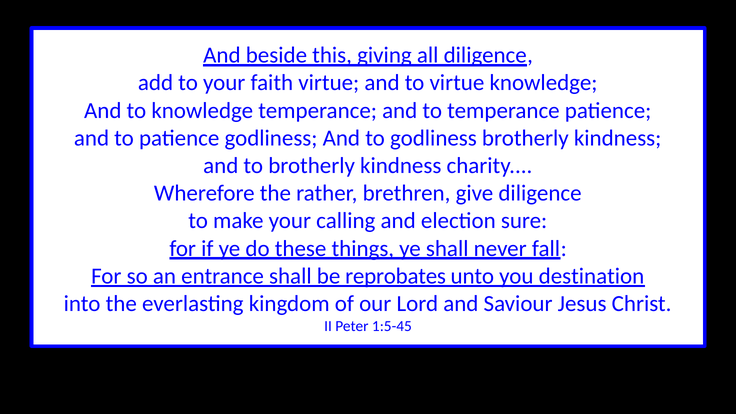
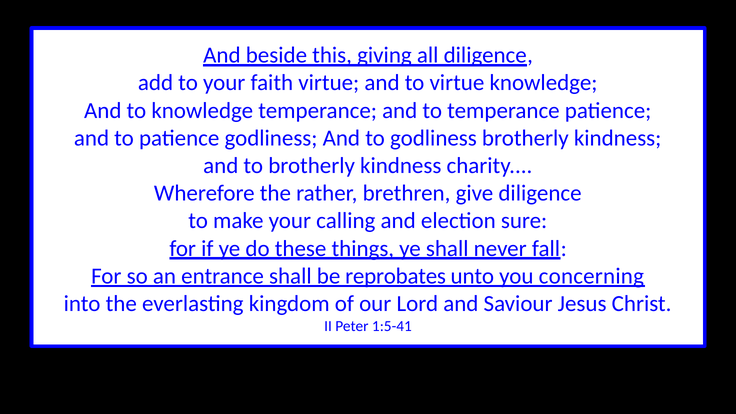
destination: destination -> concerning
1:5-45: 1:5-45 -> 1:5-41
